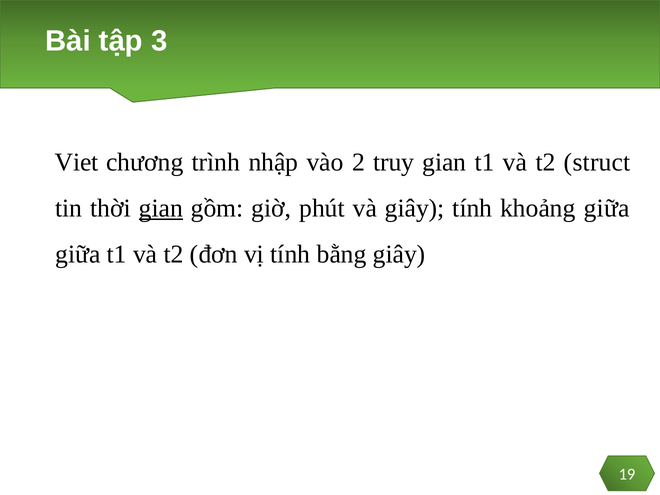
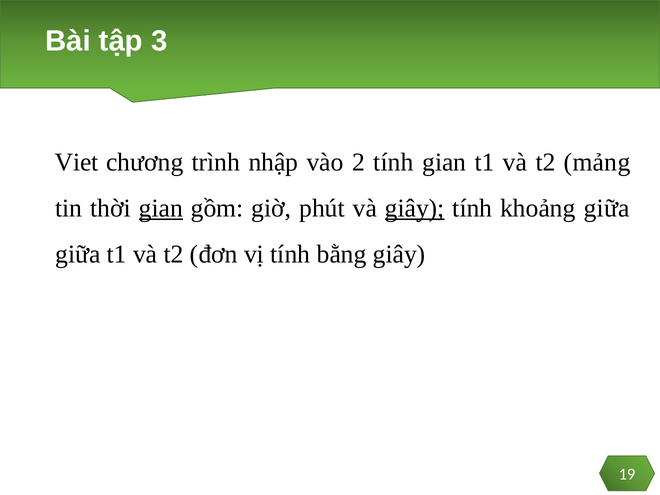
2 truy: truy -> tính
struct: struct -> mảng
giây at (415, 208) underline: none -> present
